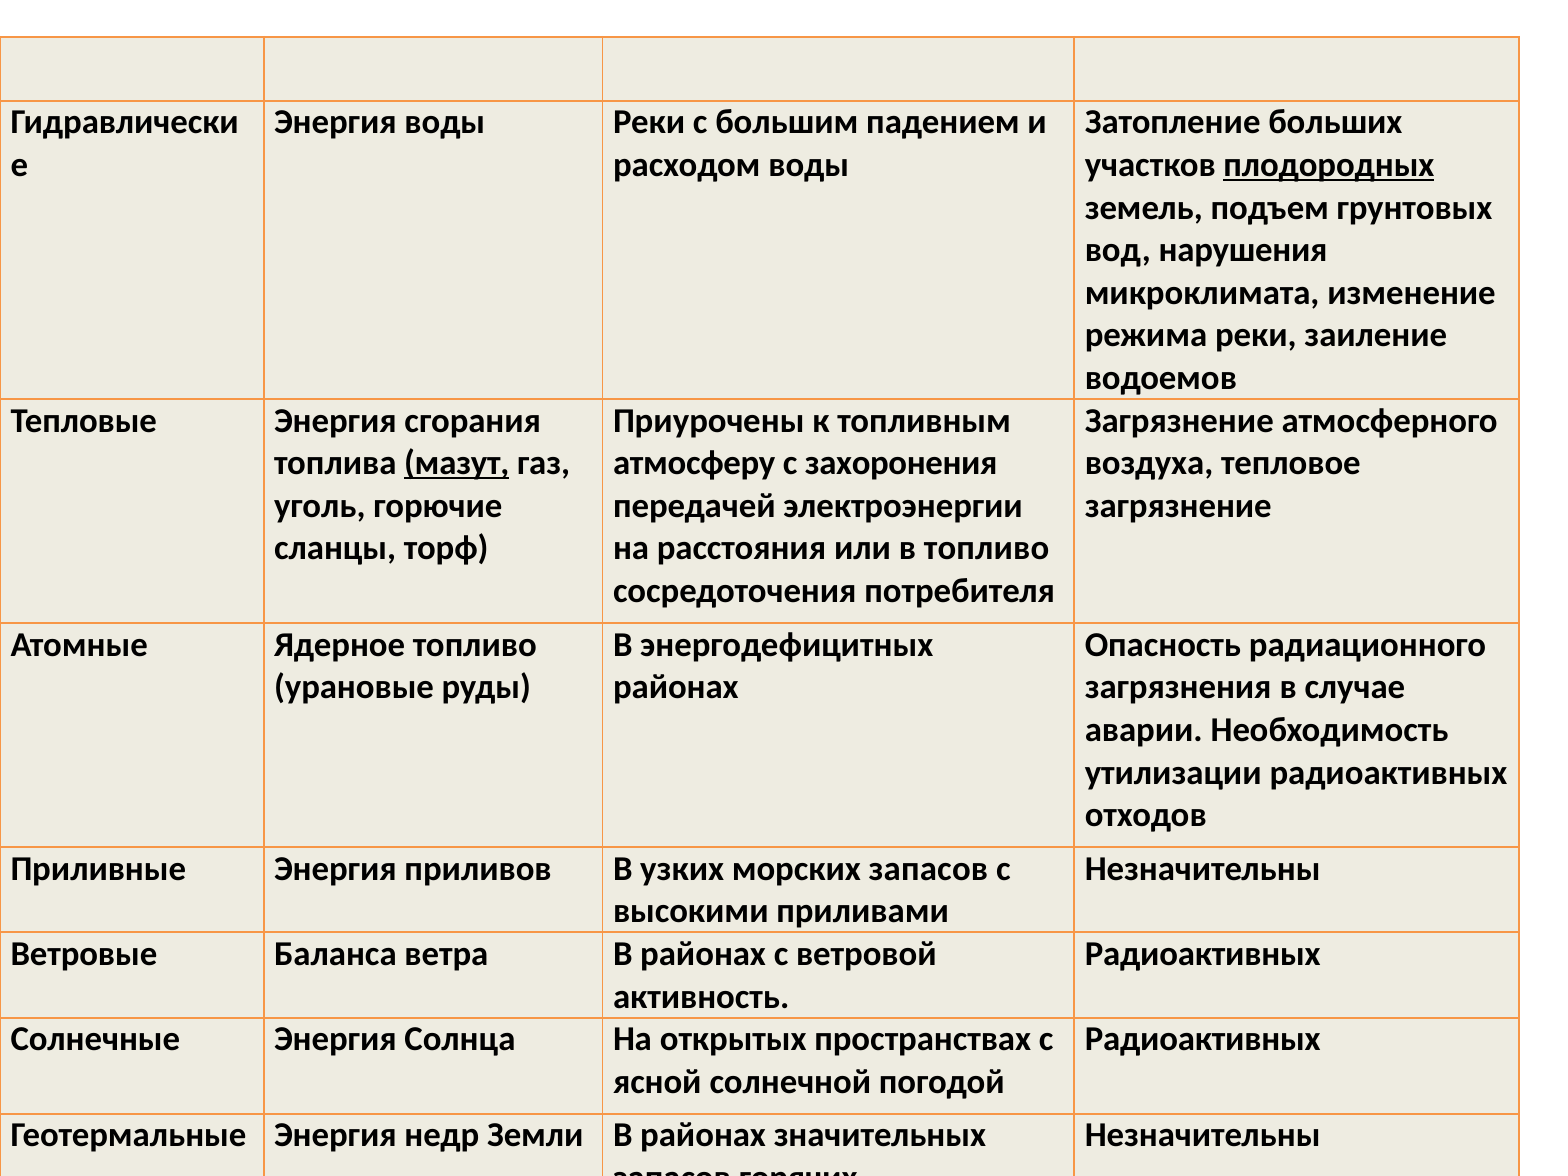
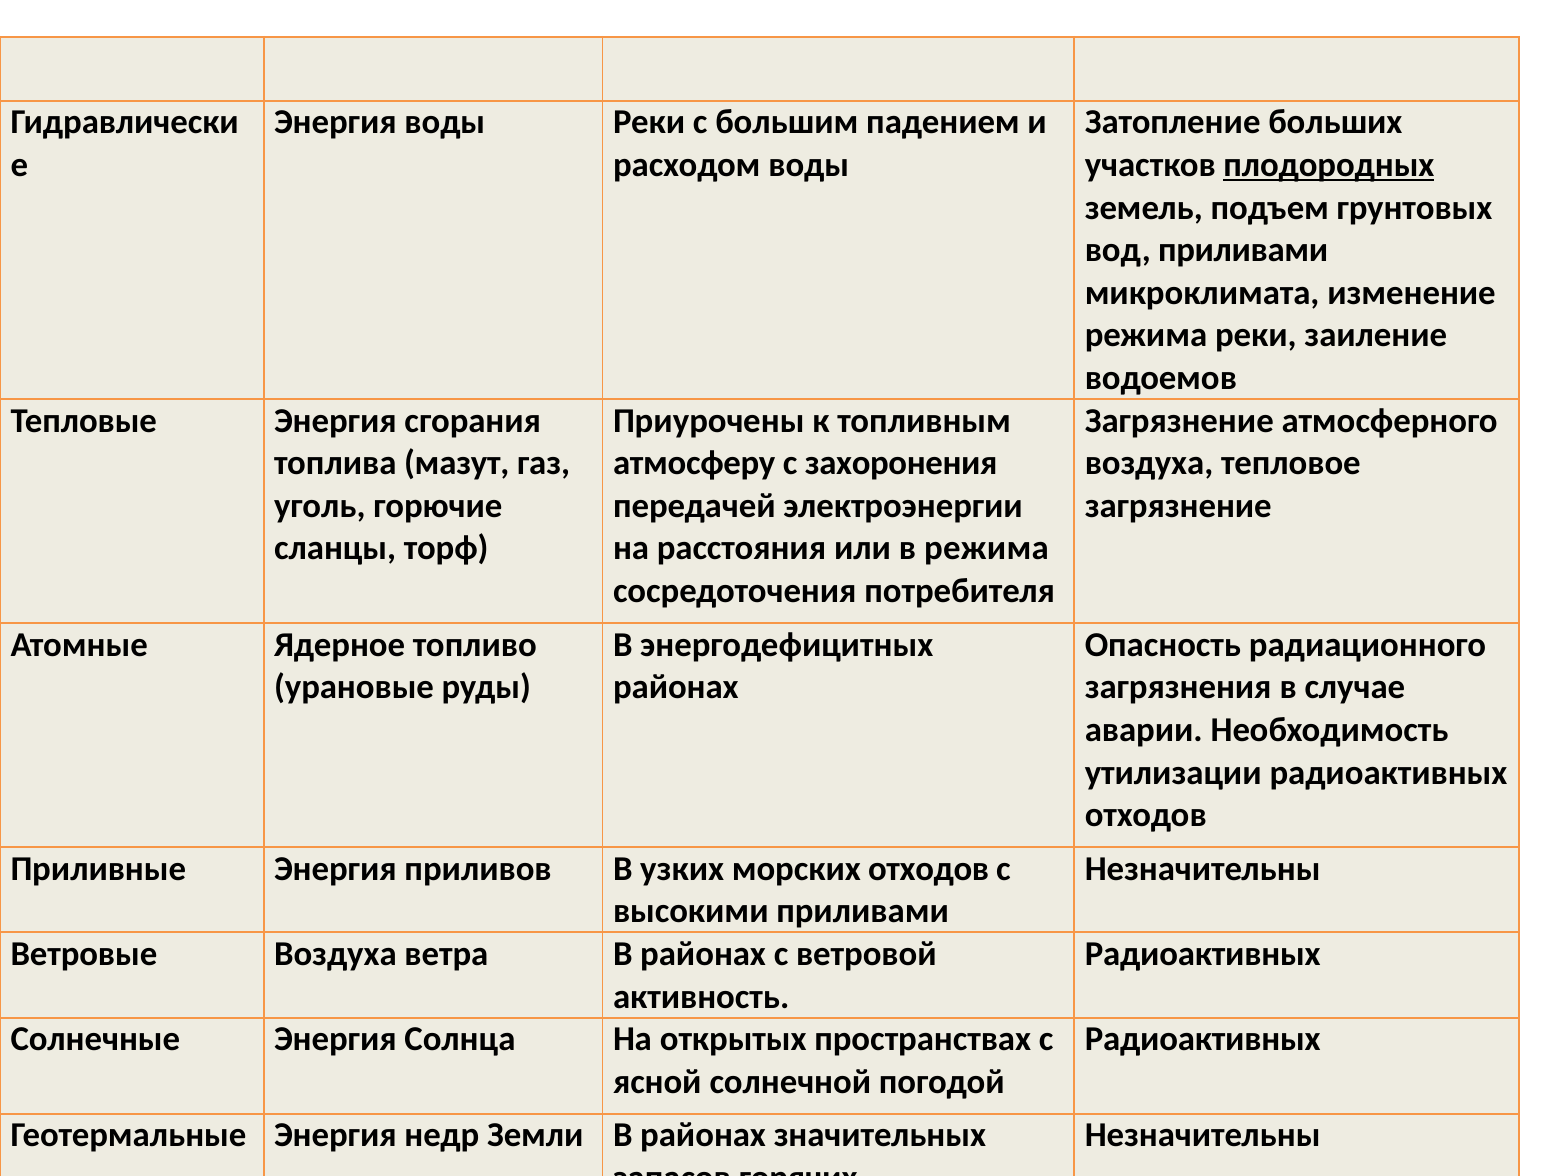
вод нарушения: нарушения -> приливами
мазут underline: present -> none
в топливо: топливо -> режима
морских запасов: запасов -> отходов
Ветровые Баланса: Баланса -> Воздуха
